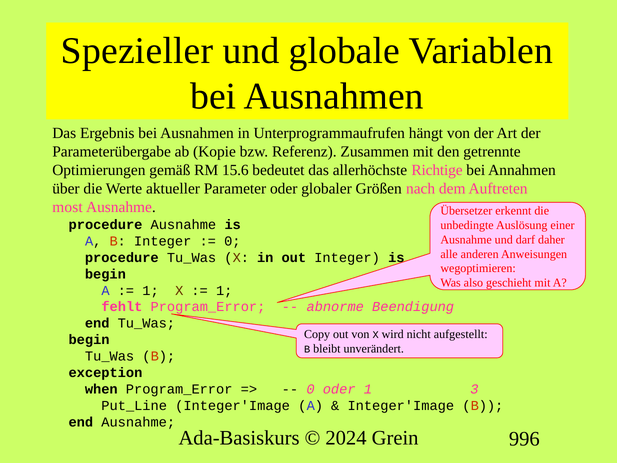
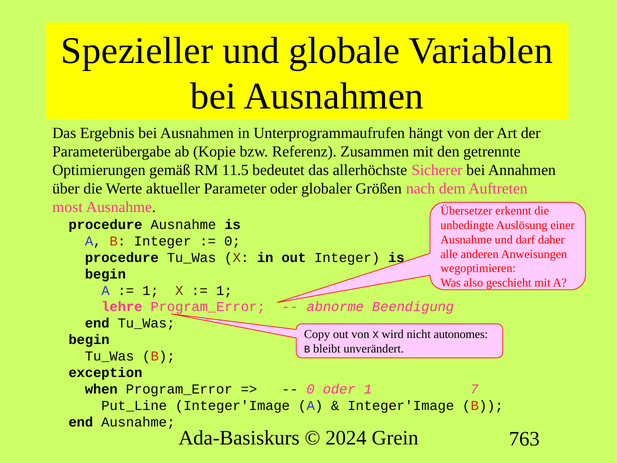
15.6: 15.6 -> 11.5
Richtige: Richtige -> Sicherer
fehlt: fehlt -> lehre
aufgestellt: aufgestellt -> autonomes
3: 3 -> 7
996: 996 -> 763
